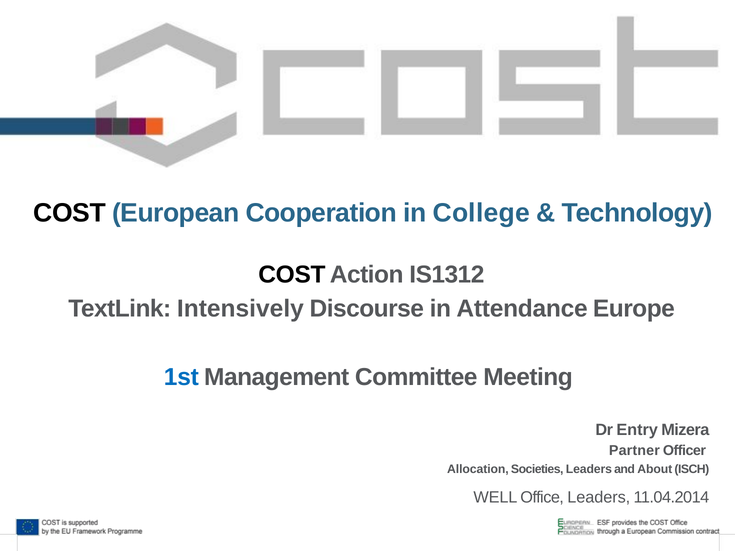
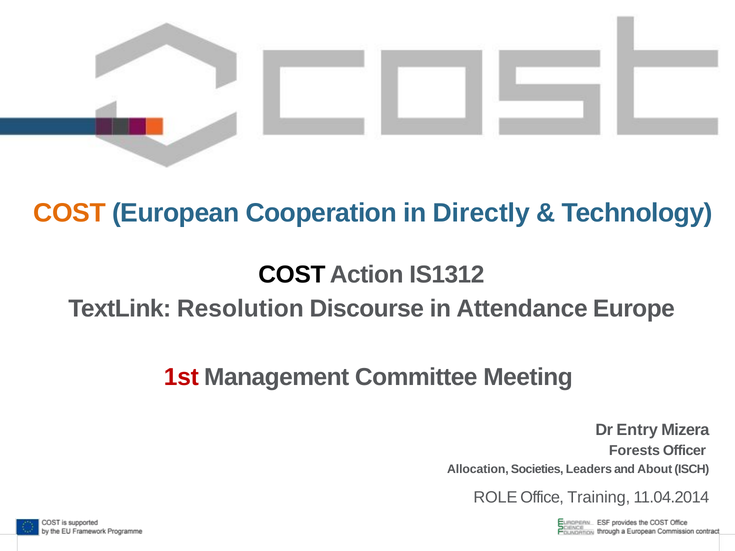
COST at (70, 213) colour: black -> orange
College: College -> Directly
Intensively: Intensively -> Resolution
1st colour: blue -> red
Partner: Partner -> Forests
WELL: WELL -> ROLE
Office Leaders: Leaders -> Training
